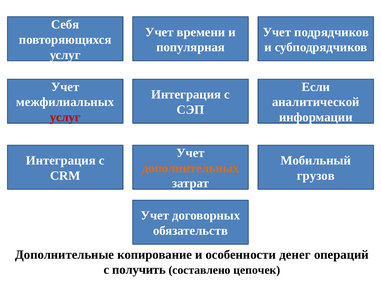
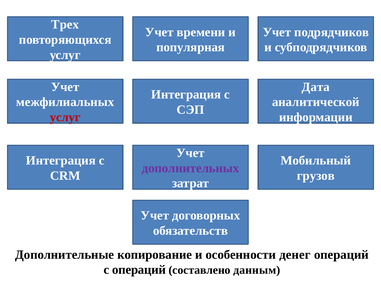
Себя: Себя -> Трех
Если: Если -> Дата
дополнительных colour: orange -> purple
с получить: получить -> операций
цепочек: цепочек -> данным
